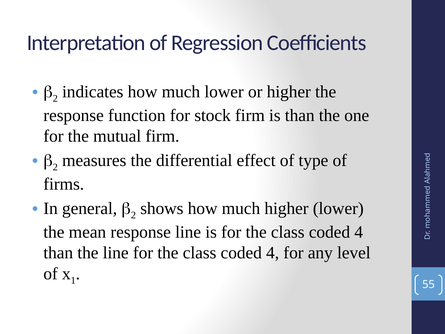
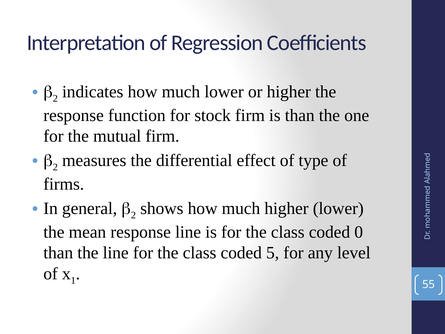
4 at (359, 232): 4 -> 0
4 at (273, 253): 4 -> 5
